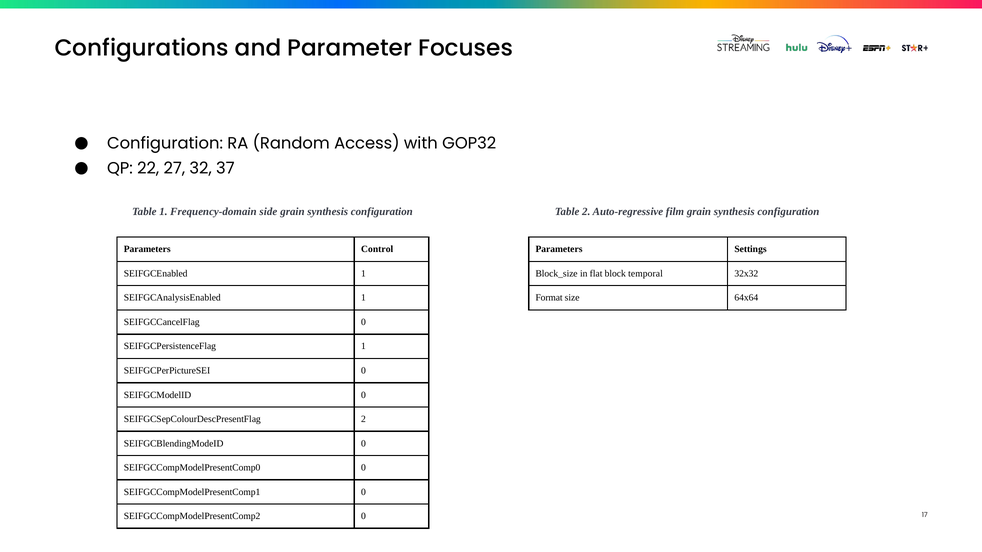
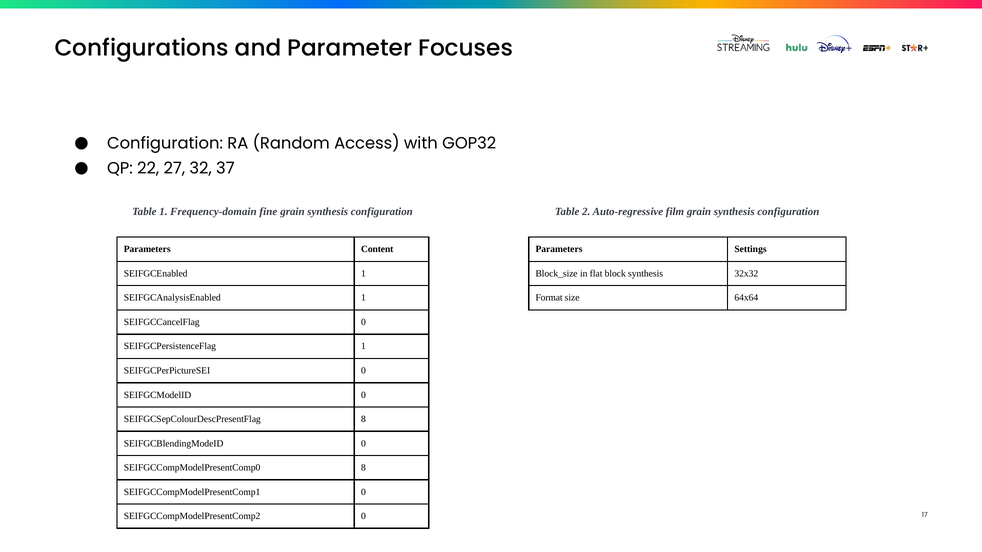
side: side -> fine
Control: Control -> Content
block temporal: temporal -> synthesis
SEIFGCSepColourDescPresentFlag 2: 2 -> 8
SEIFGCCompModelPresentComp0 0: 0 -> 8
